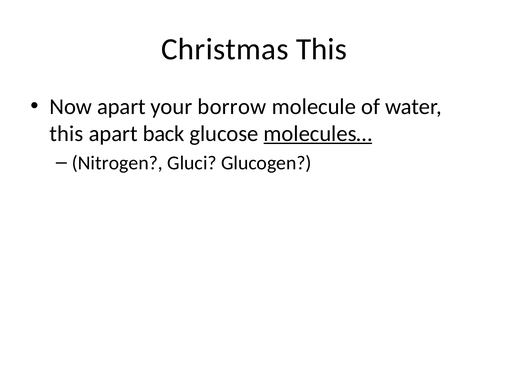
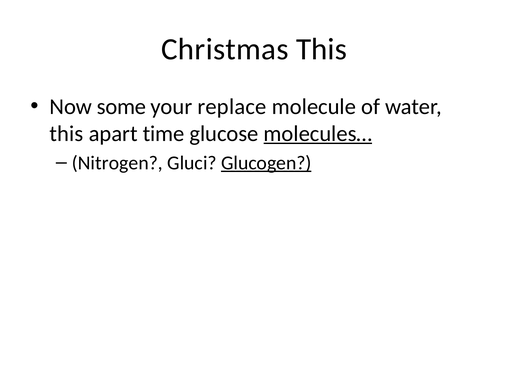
Now apart: apart -> some
borrow: borrow -> replace
back: back -> time
Glucogen underline: none -> present
